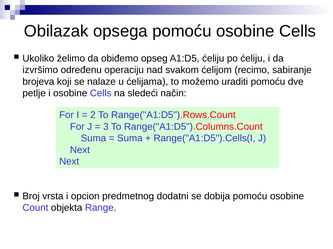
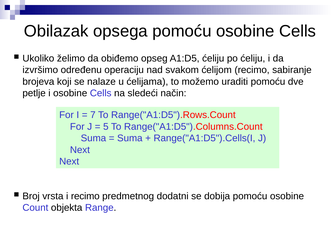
2: 2 -> 7
3: 3 -> 5
i opcion: opcion -> recimo
